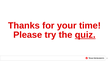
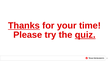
Thanks underline: none -> present
